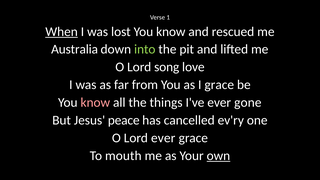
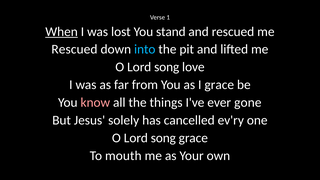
lost You know: know -> stand
Australia at (75, 49): Australia -> Rescued
into colour: light green -> light blue
peace: peace -> solely
ever at (163, 138): ever -> song
own underline: present -> none
